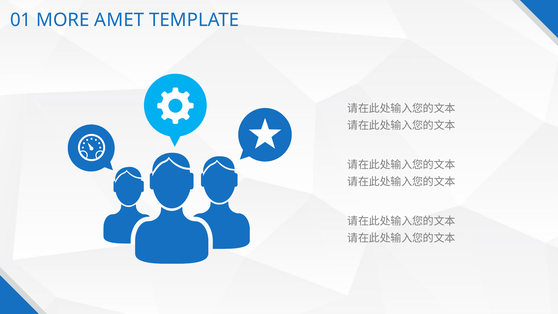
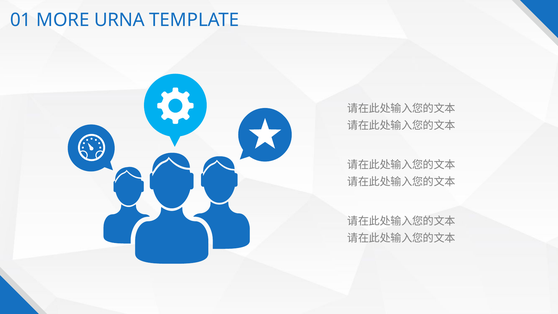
AMET: AMET -> URNA
